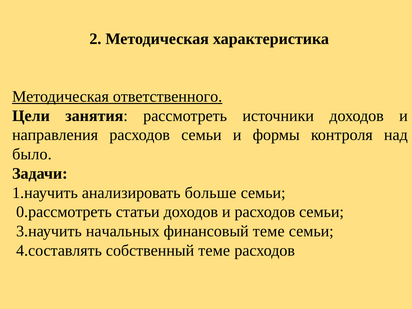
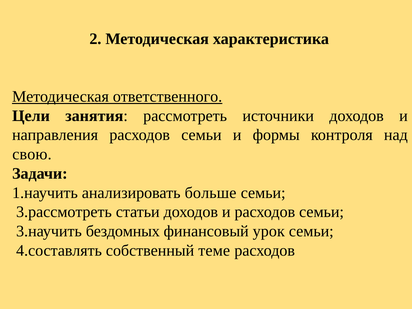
было: было -> свою
0.рассмотреть: 0.рассмотреть -> 3.рассмотреть
начальных: начальных -> бездомных
финансовый теме: теме -> урок
